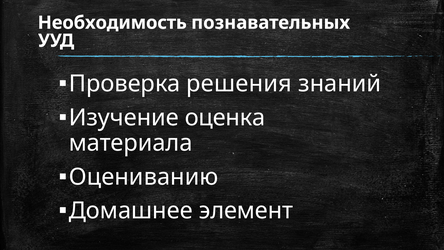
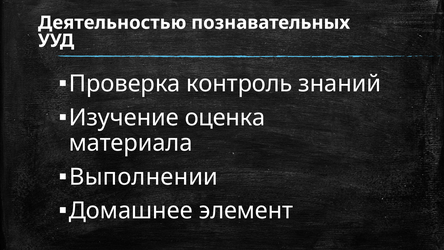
Необходимость: Необходимость -> Деятельностью
решения: решения -> контроль
Оцениванию: Оцениванию -> Выполнении
